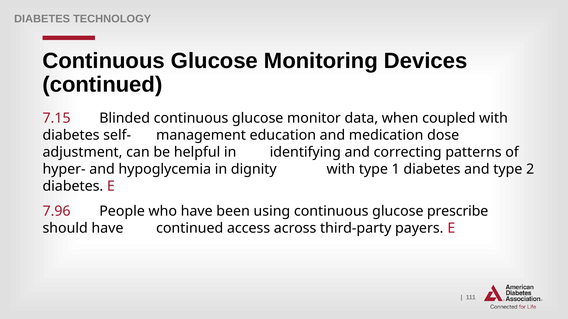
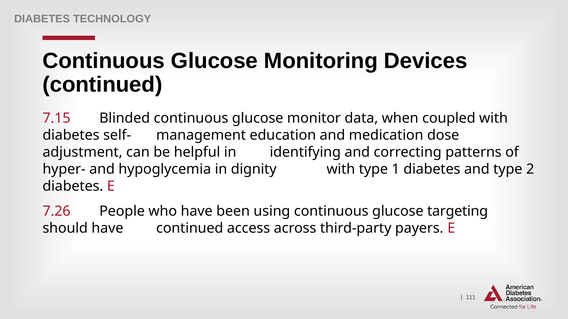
7.96: 7.96 -> 7.26
prescribe: prescribe -> targeting
